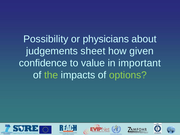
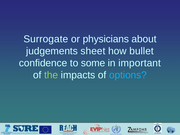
Possibility: Possibility -> Surrogate
given: given -> bullet
value: value -> some
options colour: light green -> light blue
